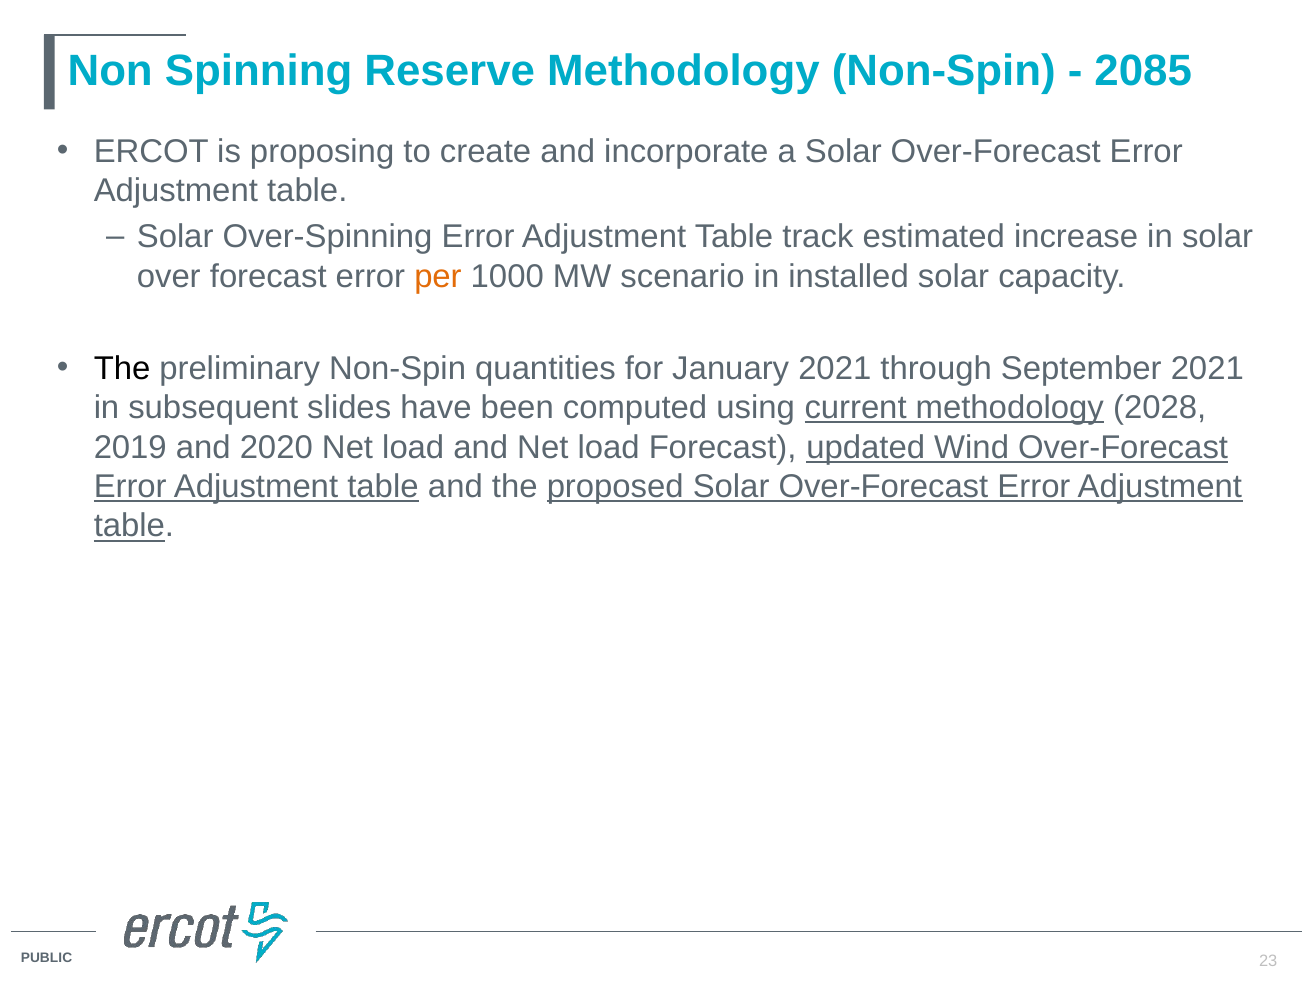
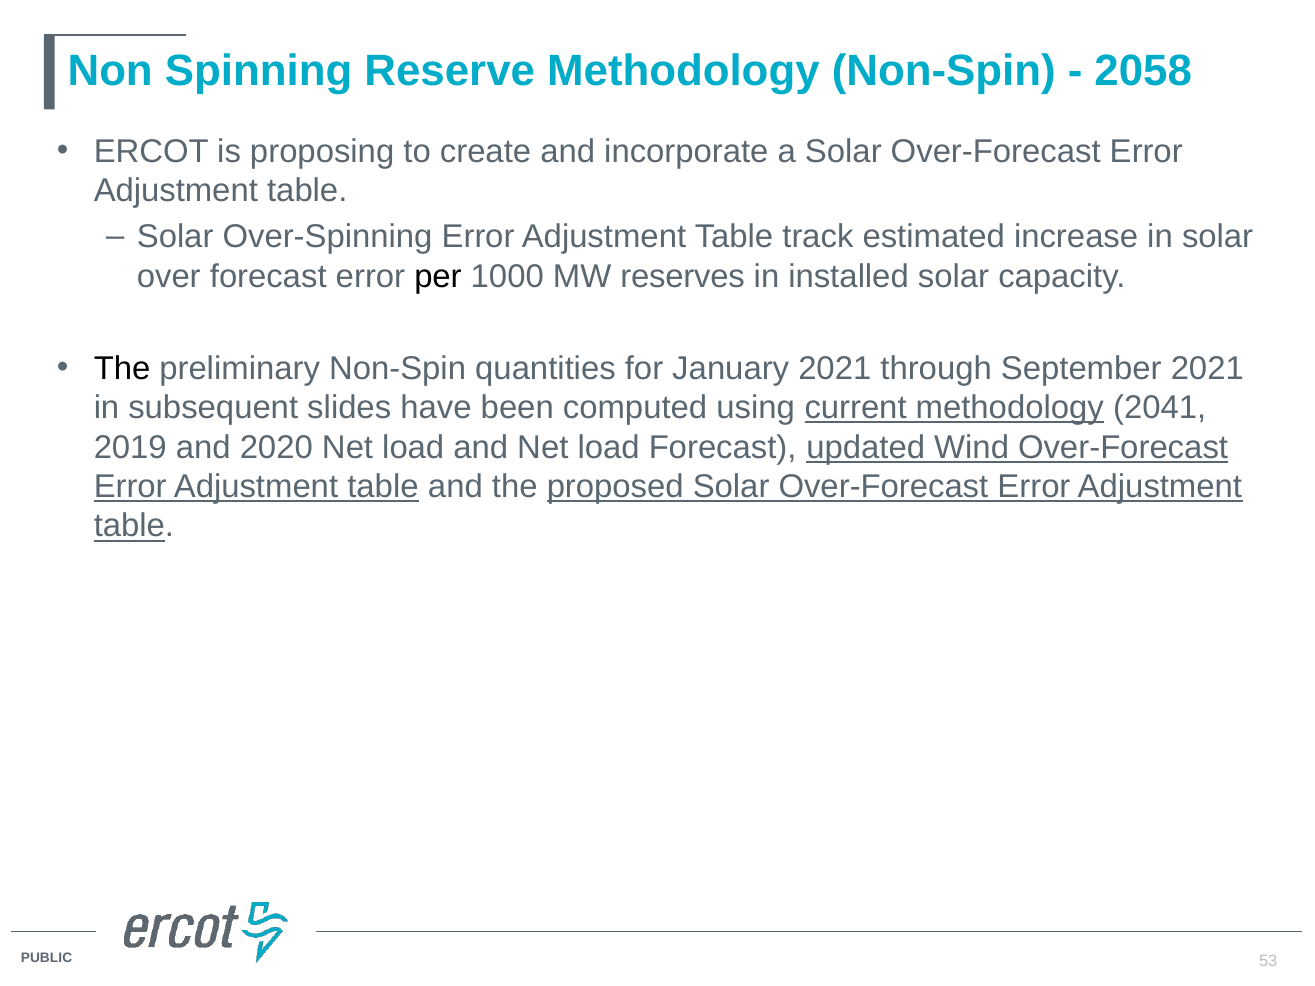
2085: 2085 -> 2058
per colour: orange -> black
scenario: scenario -> reserves
2028: 2028 -> 2041
23: 23 -> 53
